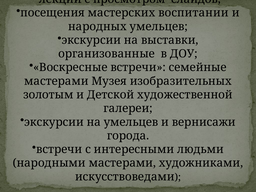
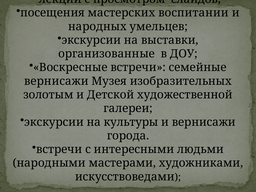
мастерами at (56, 81): мастерами -> вернисажи
на умельцев: умельцев -> культуры
